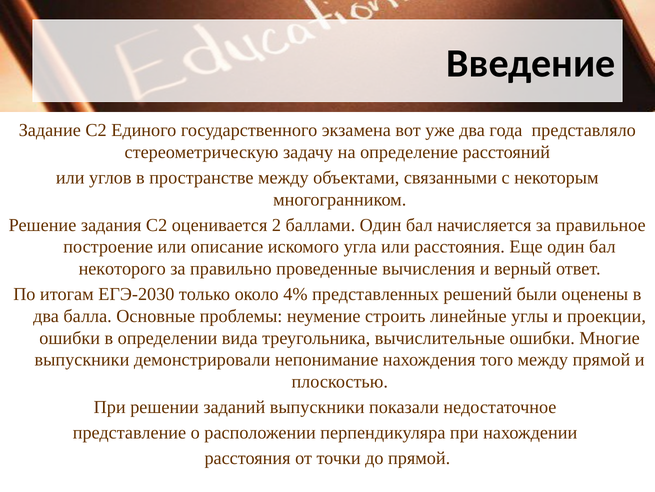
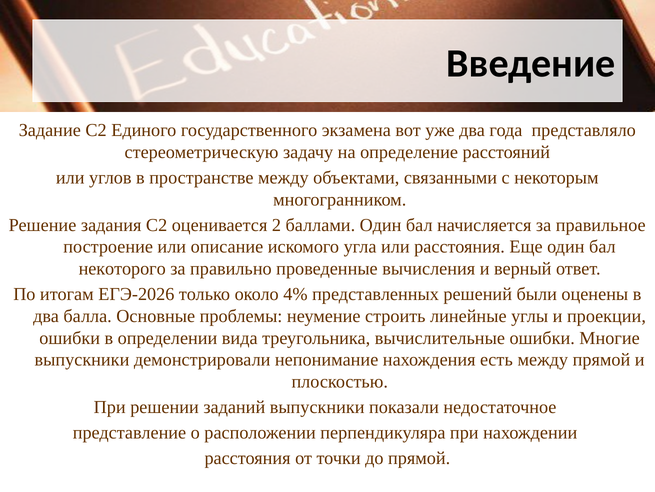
ЕГЭ-2030: ЕГЭ-2030 -> ЕГЭ-2026
того: того -> есть
